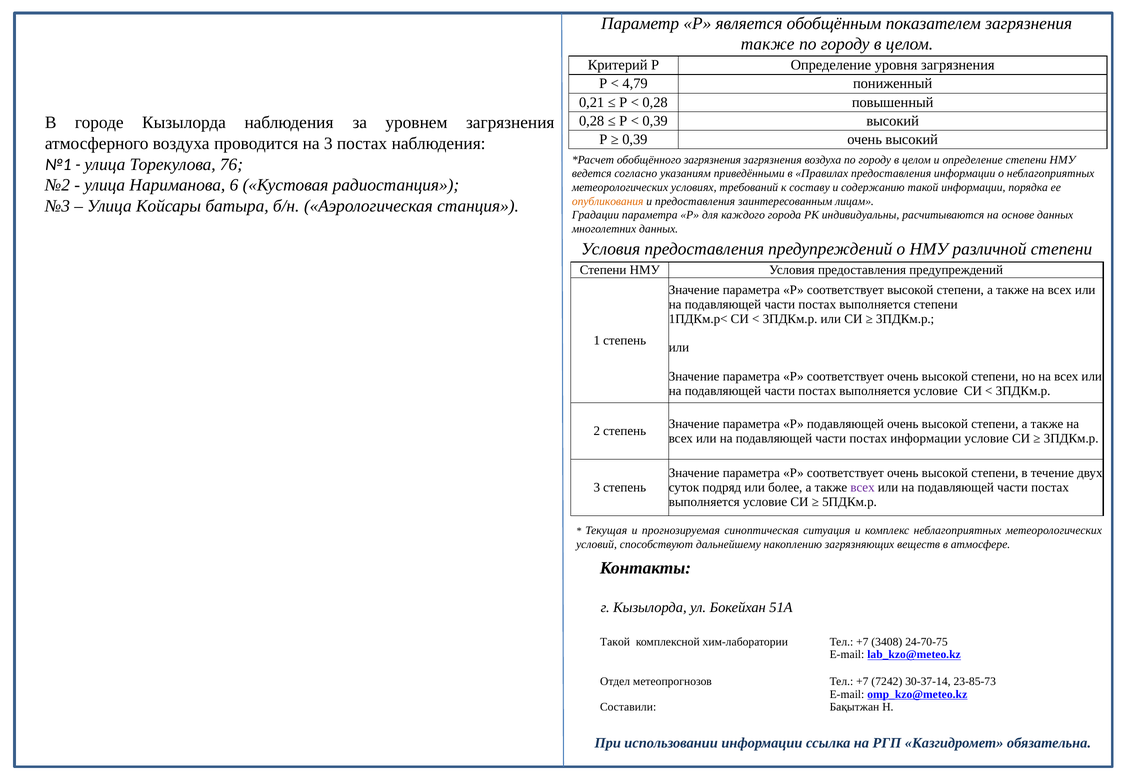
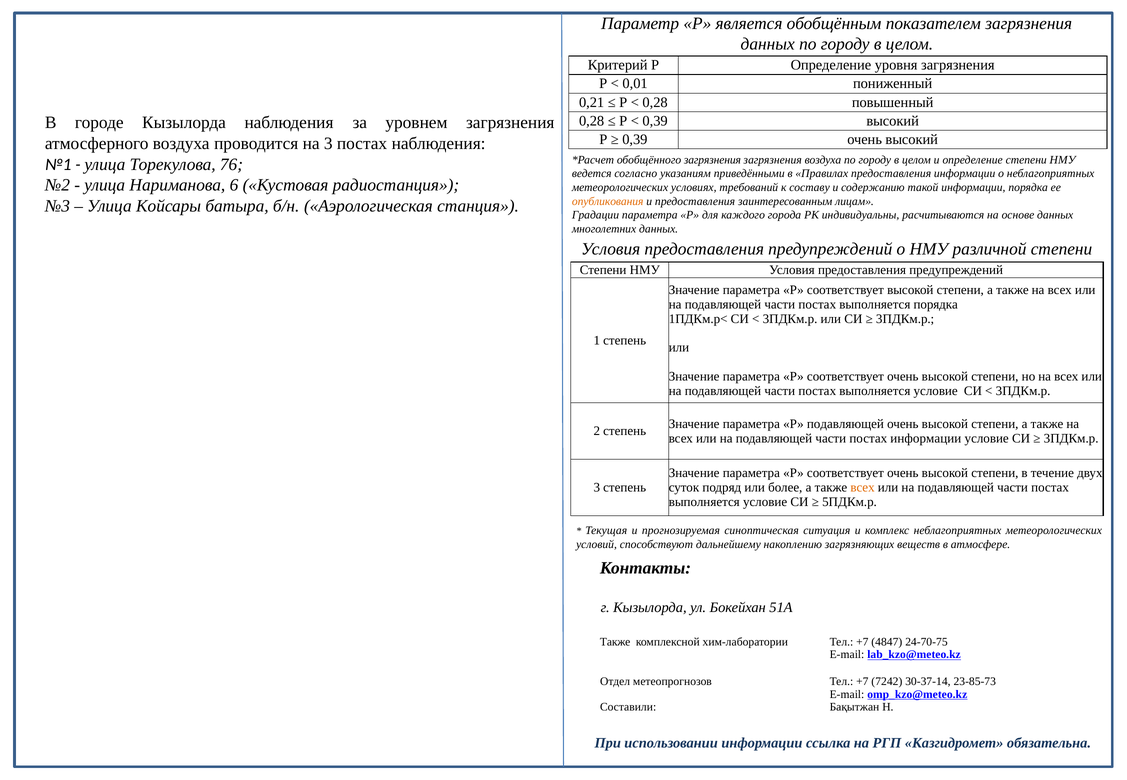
также at (768, 44): также -> данных
4,79: 4,79 -> 0,01
выполняется степени: степени -> порядка
всех at (863, 488) colour: purple -> orange
Такой at (615, 642): Такой -> Также
3408: 3408 -> 4847
